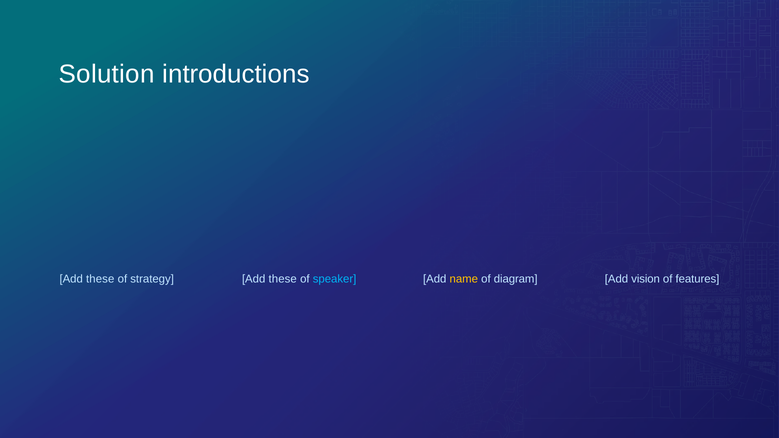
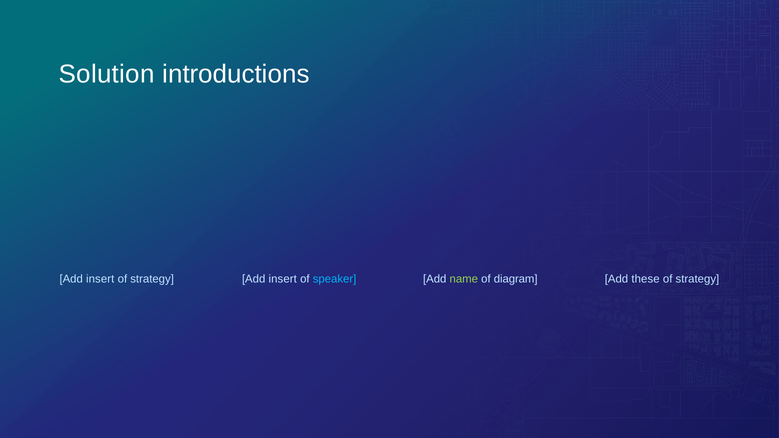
these at (100, 279): these -> insert
these at (283, 279): these -> insert
name colour: yellow -> light green
vision: vision -> these
features at (697, 279): features -> strategy
